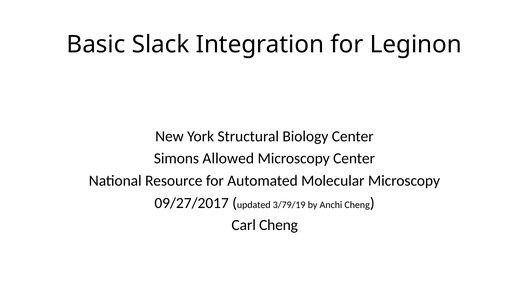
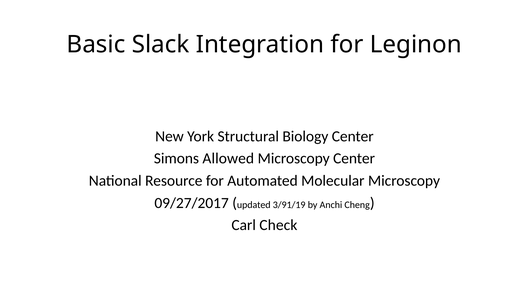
3/79/19: 3/79/19 -> 3/91/19
Carl Cheng: Cheng -> Check
